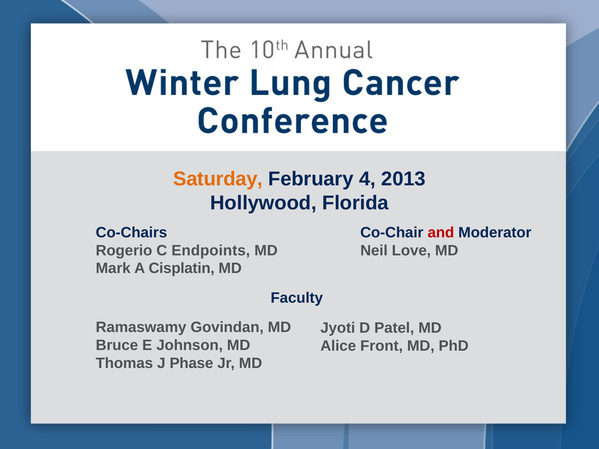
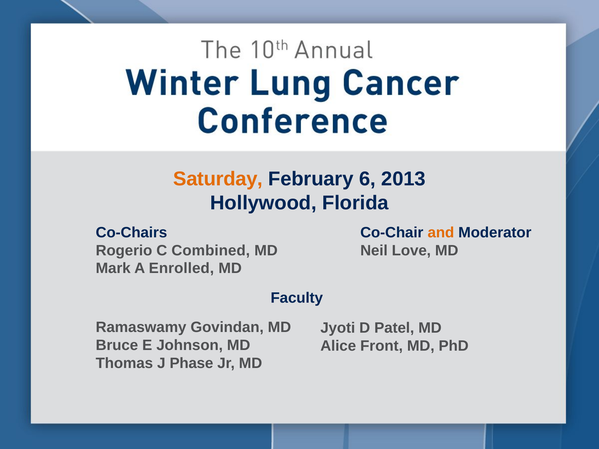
4: 4 -> 6
and colour: red -> orange
Endpoints: Endpoints -> Combined
Cisplatin: Cisplatin -> Enrolled
